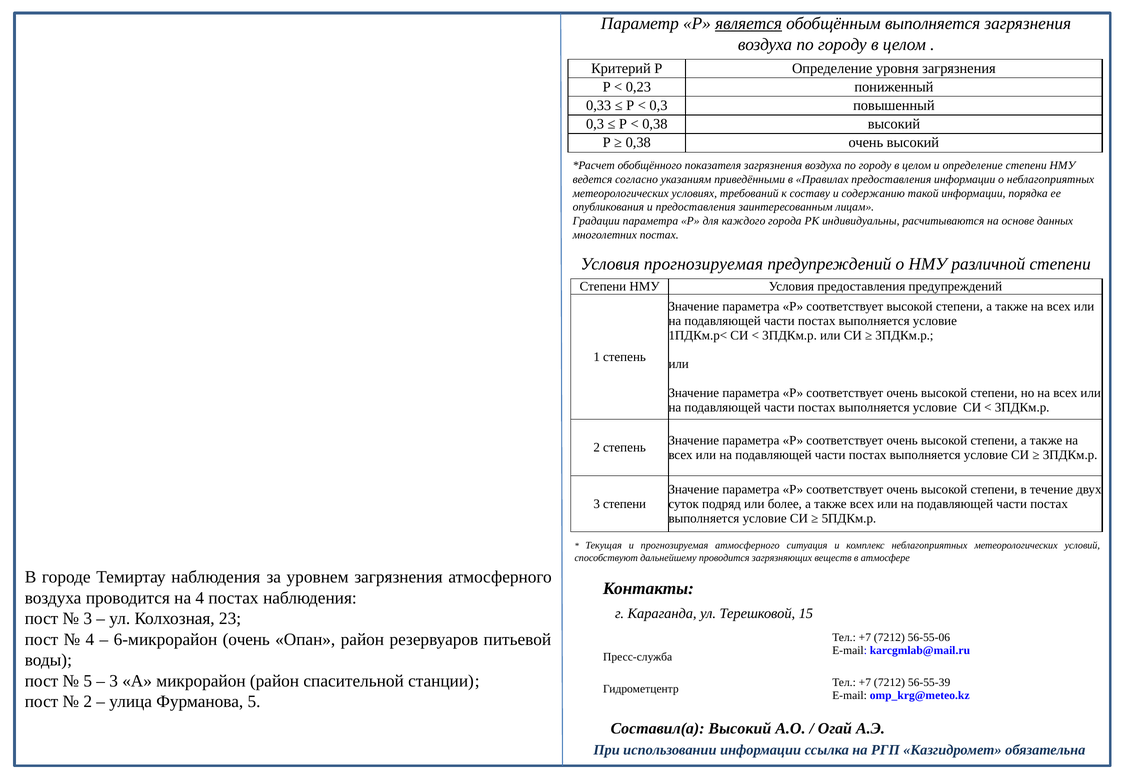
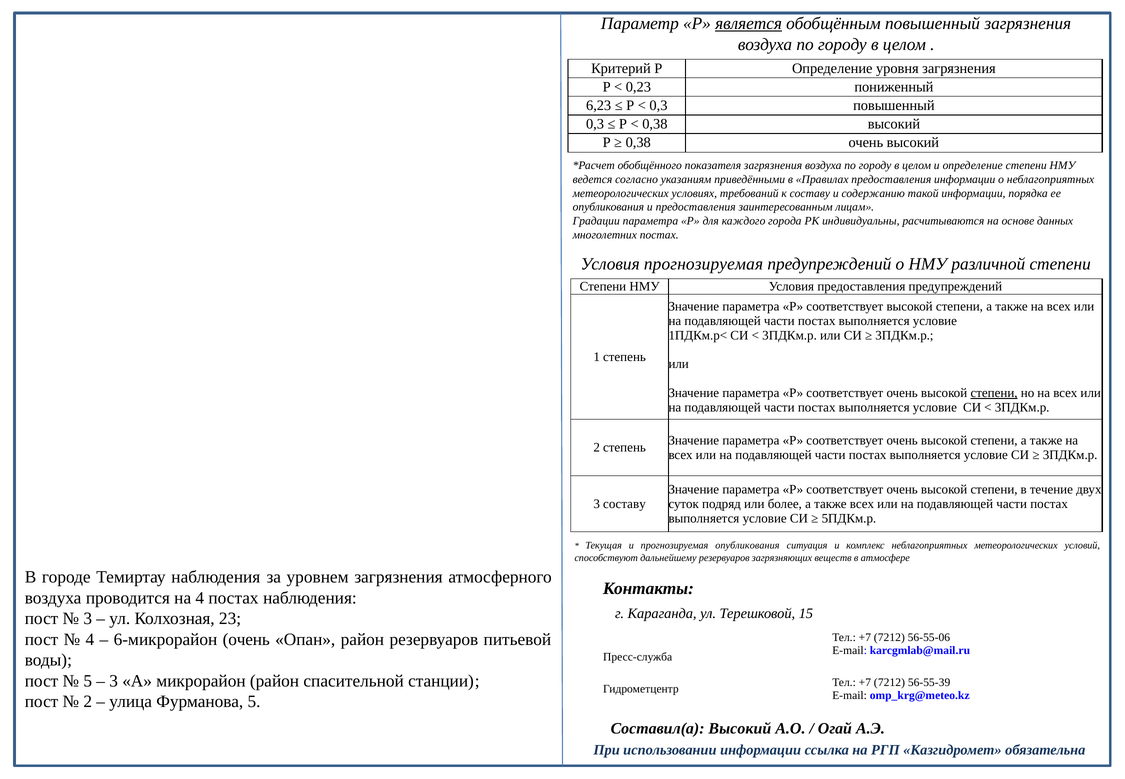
обобщённым выполняется: выполняется -> повышенный
0,33: 0,33 -> 6,23
степени at (994, 393) underline: none -> present
3 степени: степени -> составу
прогнозируемая атмосферного: атмосферного -> опубликования
дальнейшему проводится: проводится -> резервуаров
